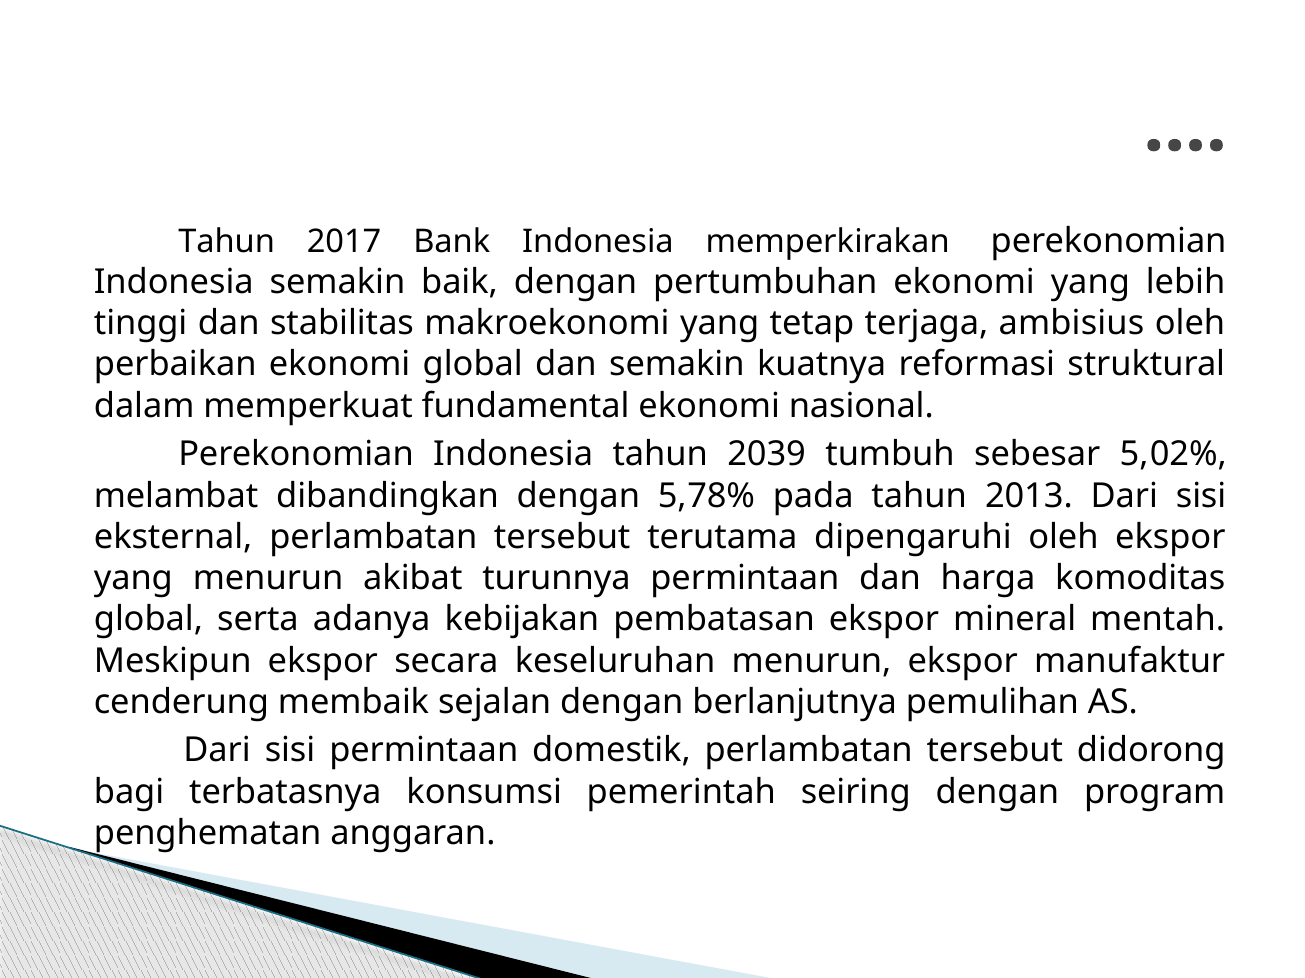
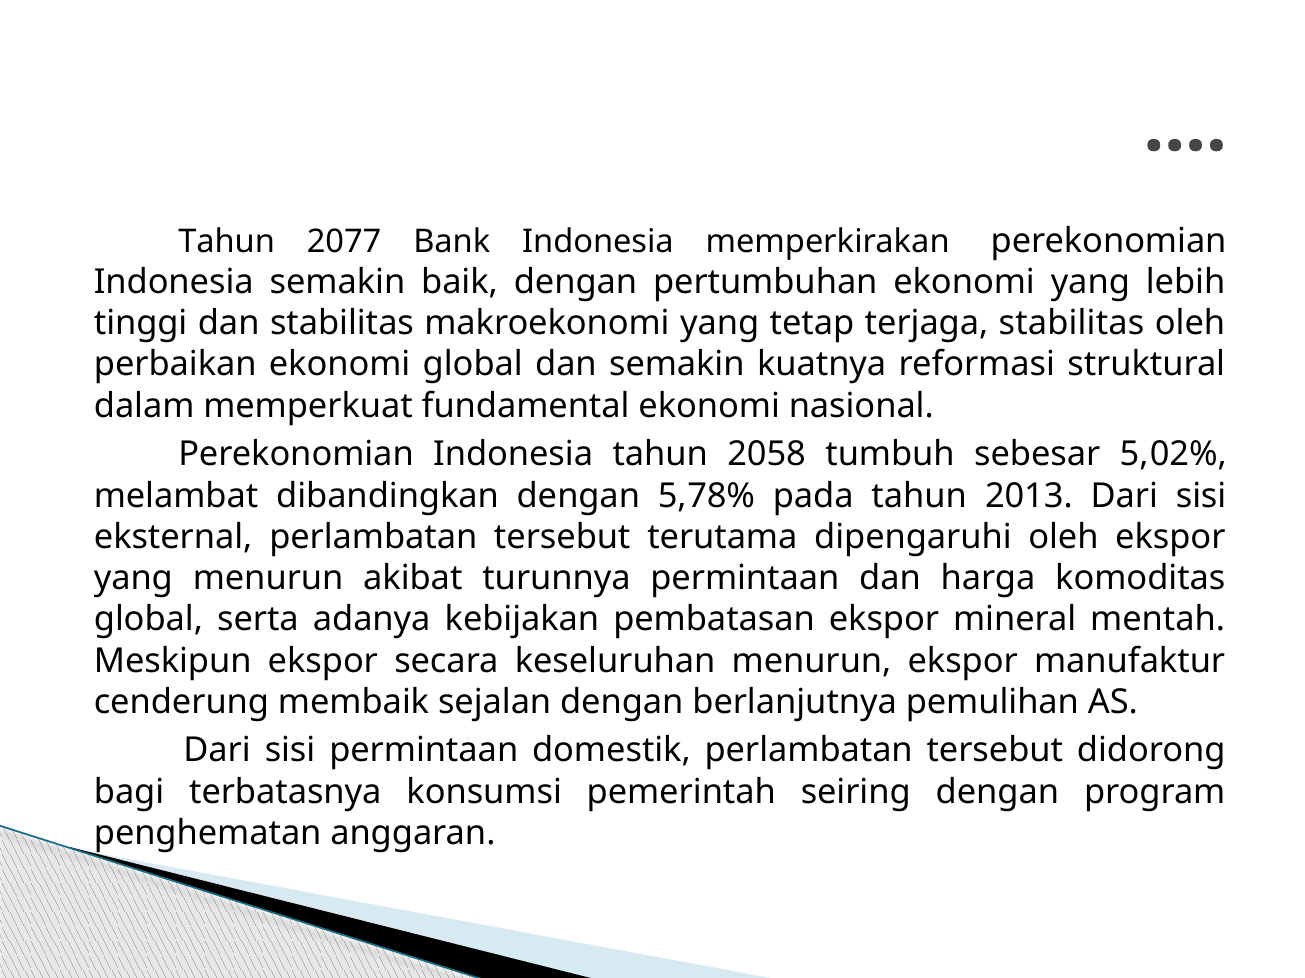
2017: 2017 -> 2077
terjaga ambisius: ambisius -> stabilitas
2039: 2039 -> 2058
